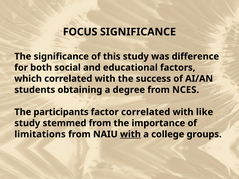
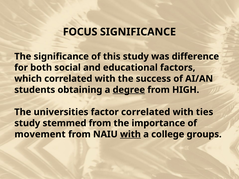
degree underline: none -> present
NCES: NCES -> HIGH
participants: participants -> universities
like: like -> ties
limitations: limitations -> movement
